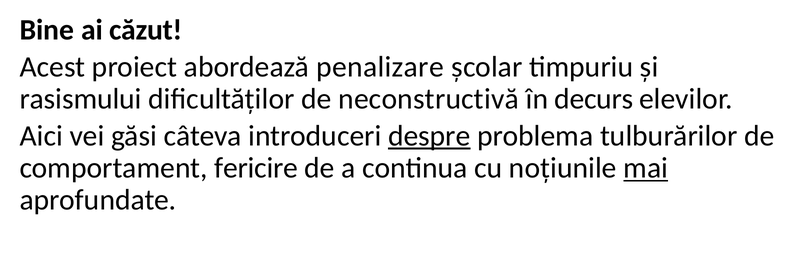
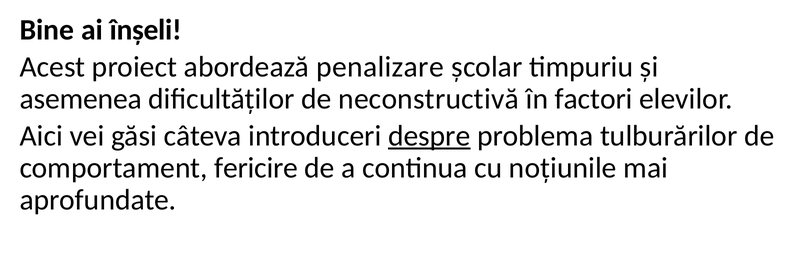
căzut: căzut -> înșeli
rasismului: rasismului -> asemenea
decurs: decurs -> factori
mai underline: present -> none
